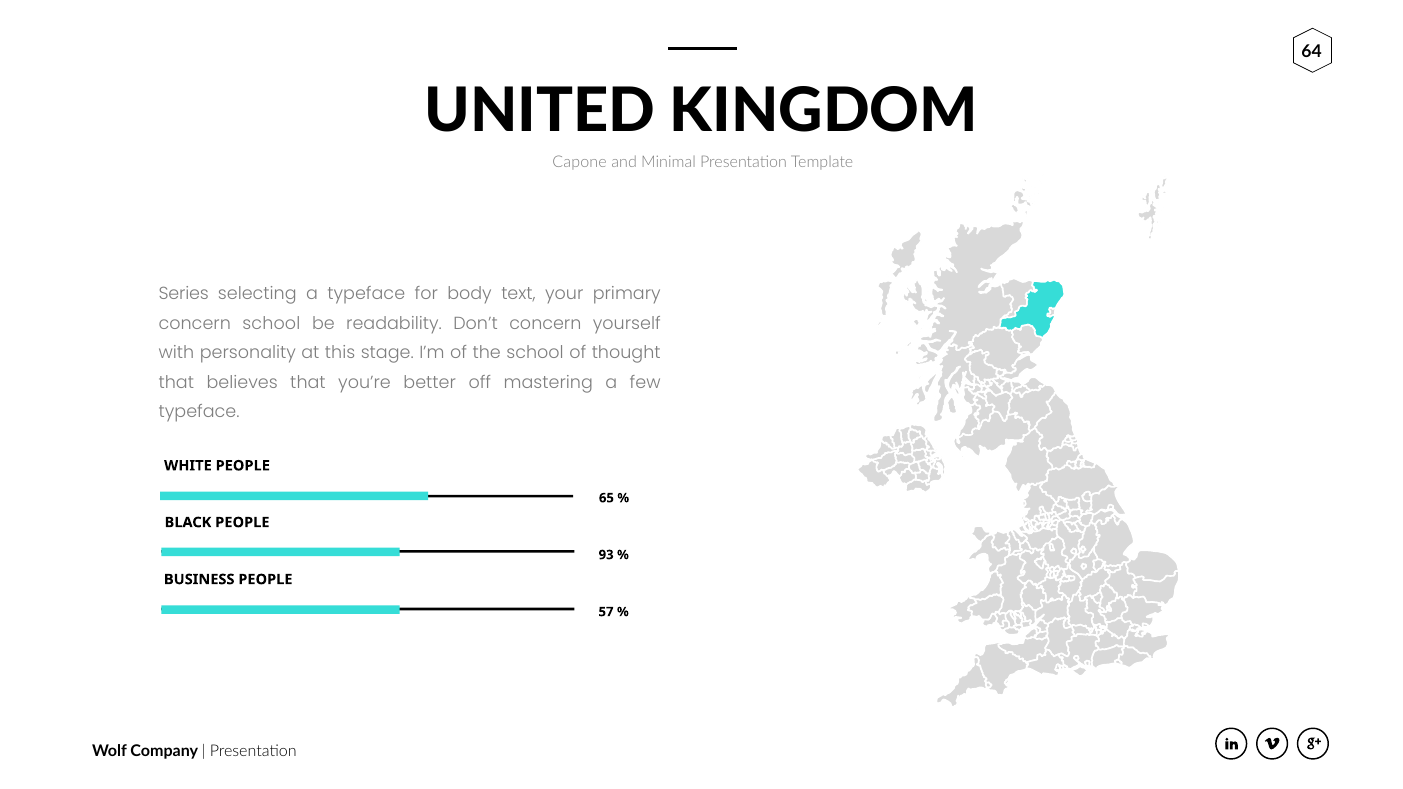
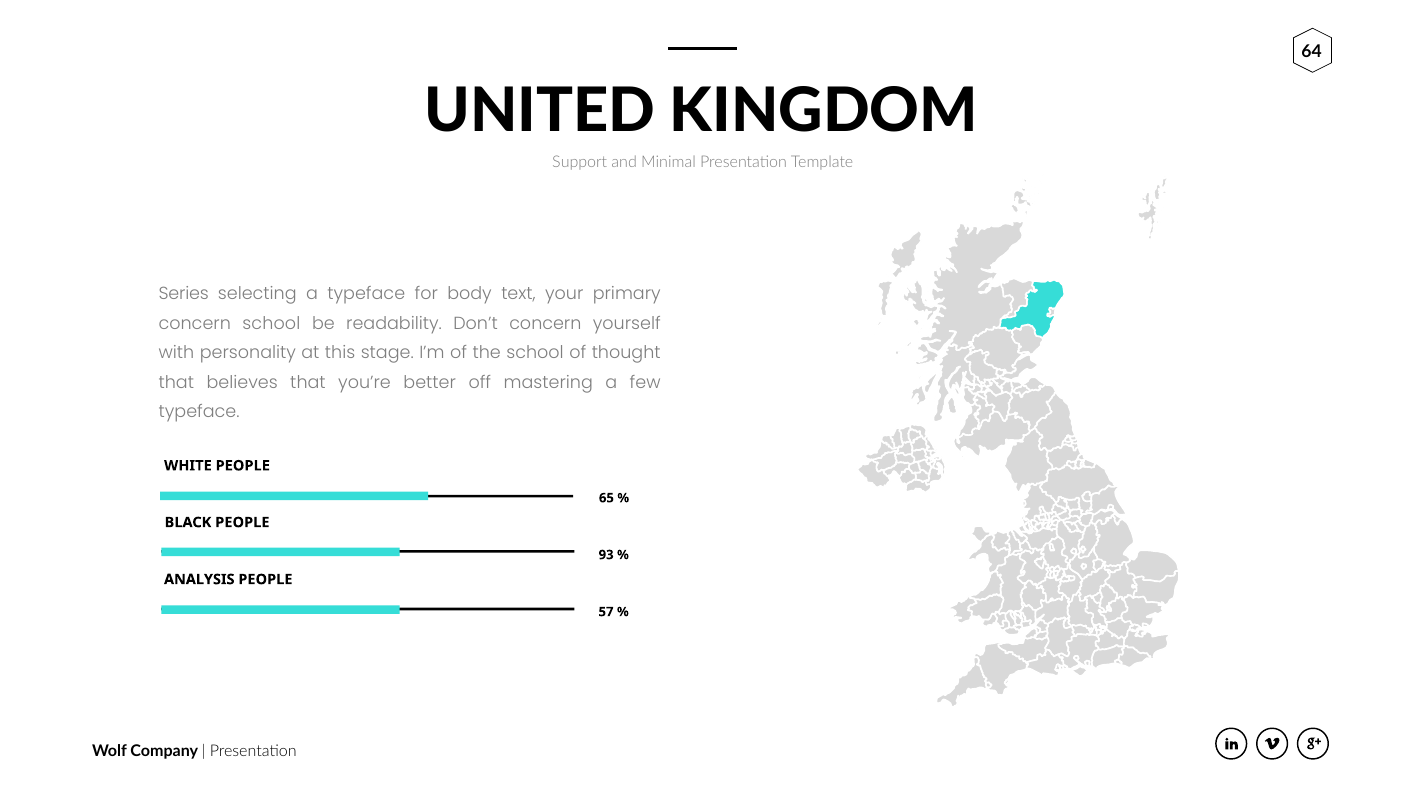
Capone: Capone -> Support
BUSINESS: BUSINESS -> ANALYSIS
